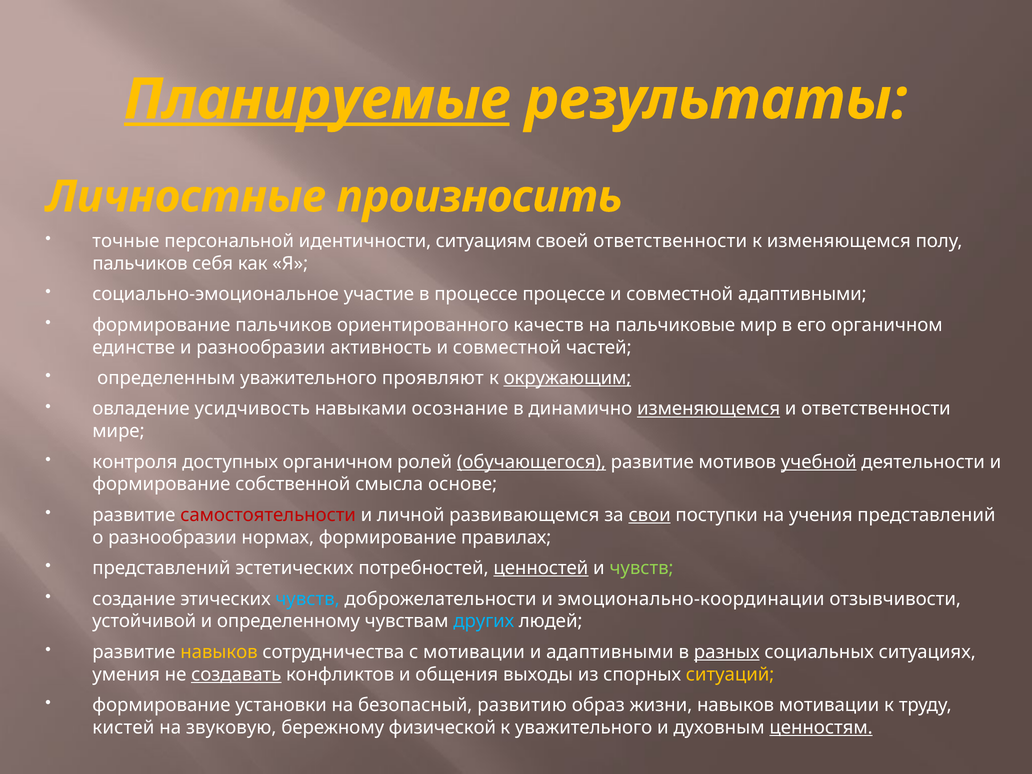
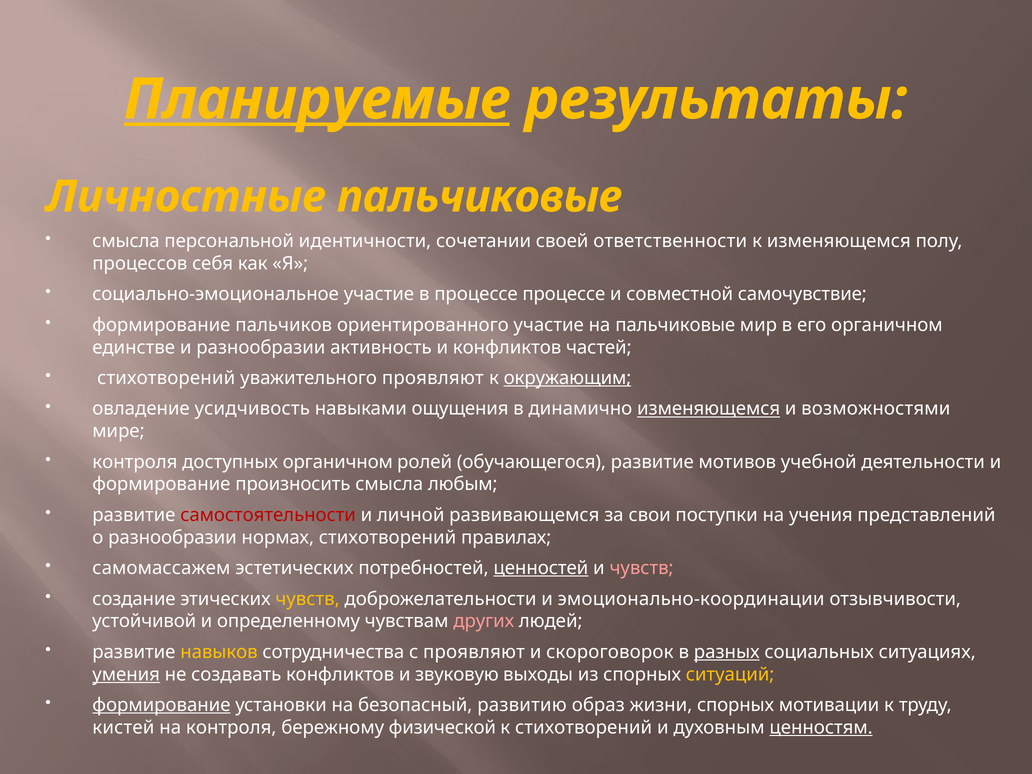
Личностные произносить: произносить -> пальчиковые
точные at (126, 241): точные -> смысла
ситуациям: ситуациям -> сочетании
пальчиков at (140, 264): пальчиков -> процессов
совместной адаптивными: адаптивными -> самочувствие
ориентированного качеств: качеств -> участие
совместной at (507, 347): совместной -> конфликтов
определенным at (166, 378): определенным -> стихотворений
осознание: осознание -> ощущения
и ответственности: ответственности -> возможностями
обучающегося underline: present -> none
учебной underline: present -> none
собственной: собственной -> произносить
основе: основе -> любым
свои underline: present -> none
нормах формирование: формирование -> стихотворений
представлений at (161, 568): представлений -> самомассажем
чувств at (642, 568) colour: light green -> pink
чувств at (308, 599) colour: light blue -> yellow
других colour: light blue -> pink
с мотивации: мотивации -> проявляют
и адаптивными: адаптивными -> скороговорок
умения underline: none -> present
создавать underline: present -> none
общения: общения -> звуковую
формирование at (161, 705) underline: none -> present
жизни навыков: навыков -> спорных
на звуковую: звуковую -> контроля
к уважительного: уважительного -> стихотворений
